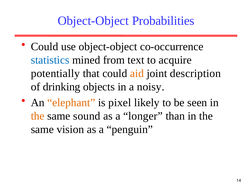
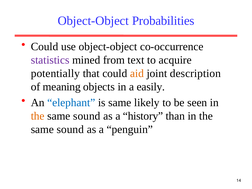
statistics colour: blue -> purple
drinking: drinking -> meaning
noisy: noisy -> easily
elephant colour: orange -> blue
is pixel: pixel -> same
longer: longer -> history
vision at (70, 129): vision -> sound
